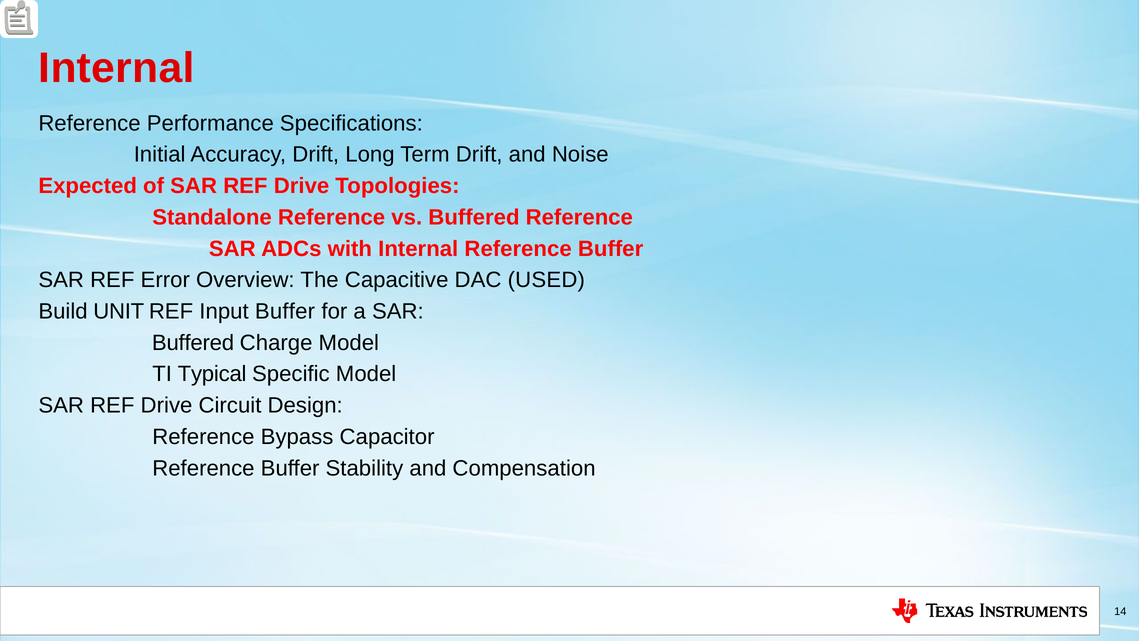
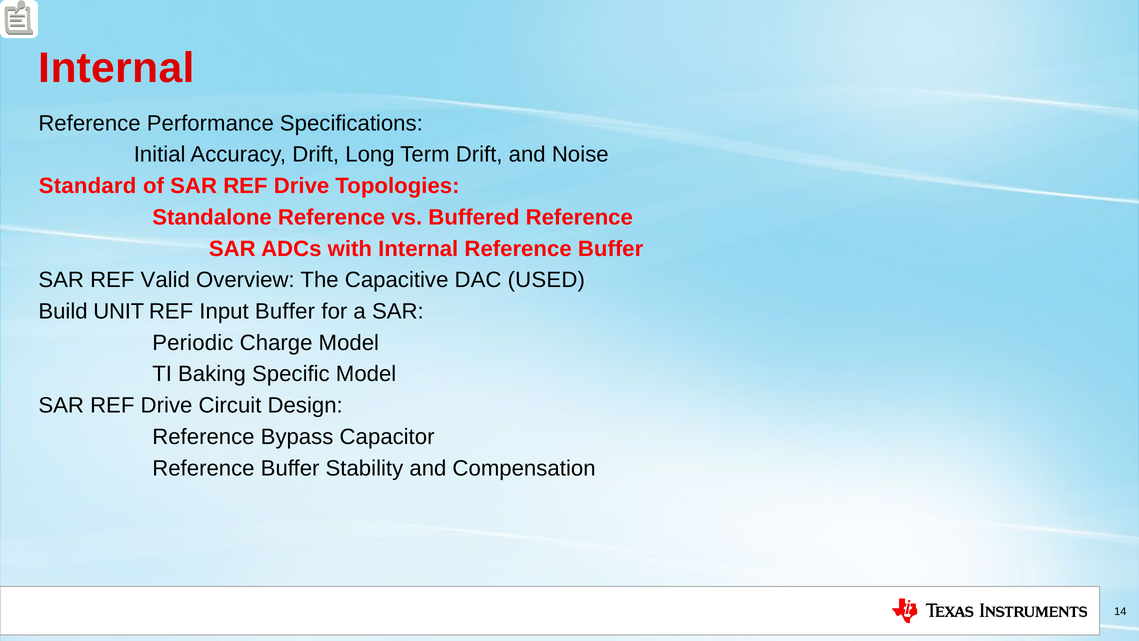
Expected: Expected -> Standard
Error: Error -> Valid
Buffered at (193, 343): Buffered -> Periodic
Typical: Typical -> Baking
